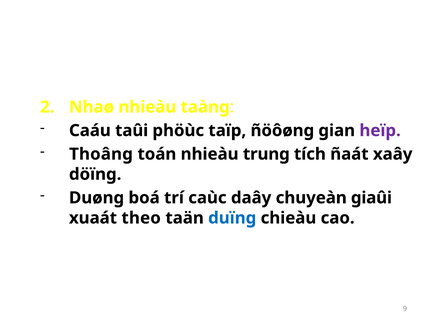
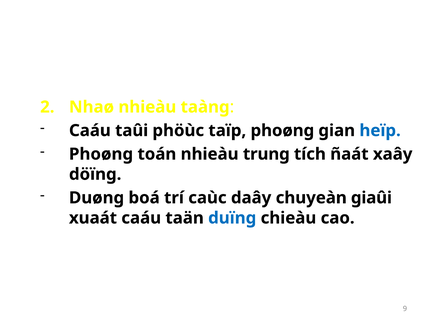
taïp ñöôøng: ñöôøng -> phoøng
heïp colour: purple -> blue
Thoâng at (101, 154): Thoâng -> Phoøng
xuaát theo: theo -> caáu
